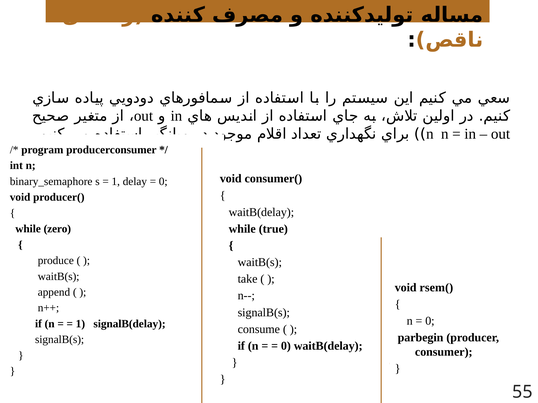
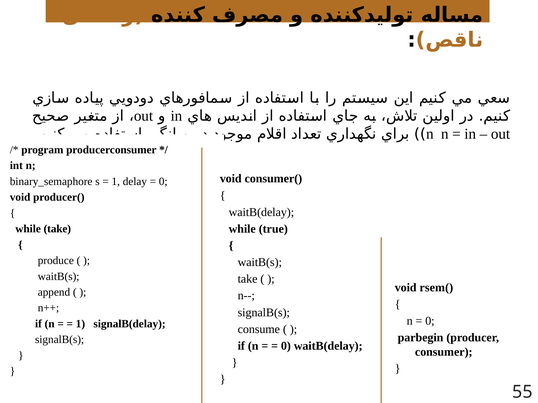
while zero: zero -> take
